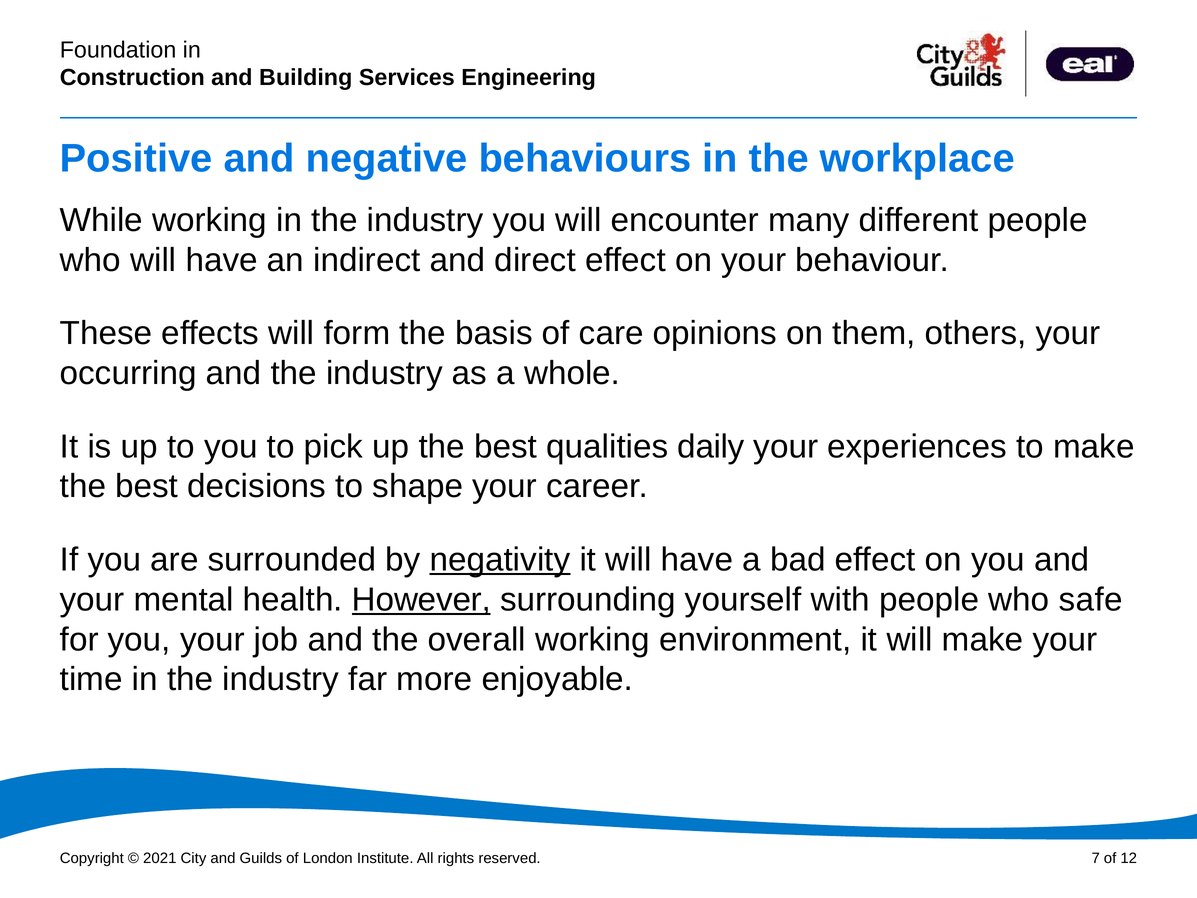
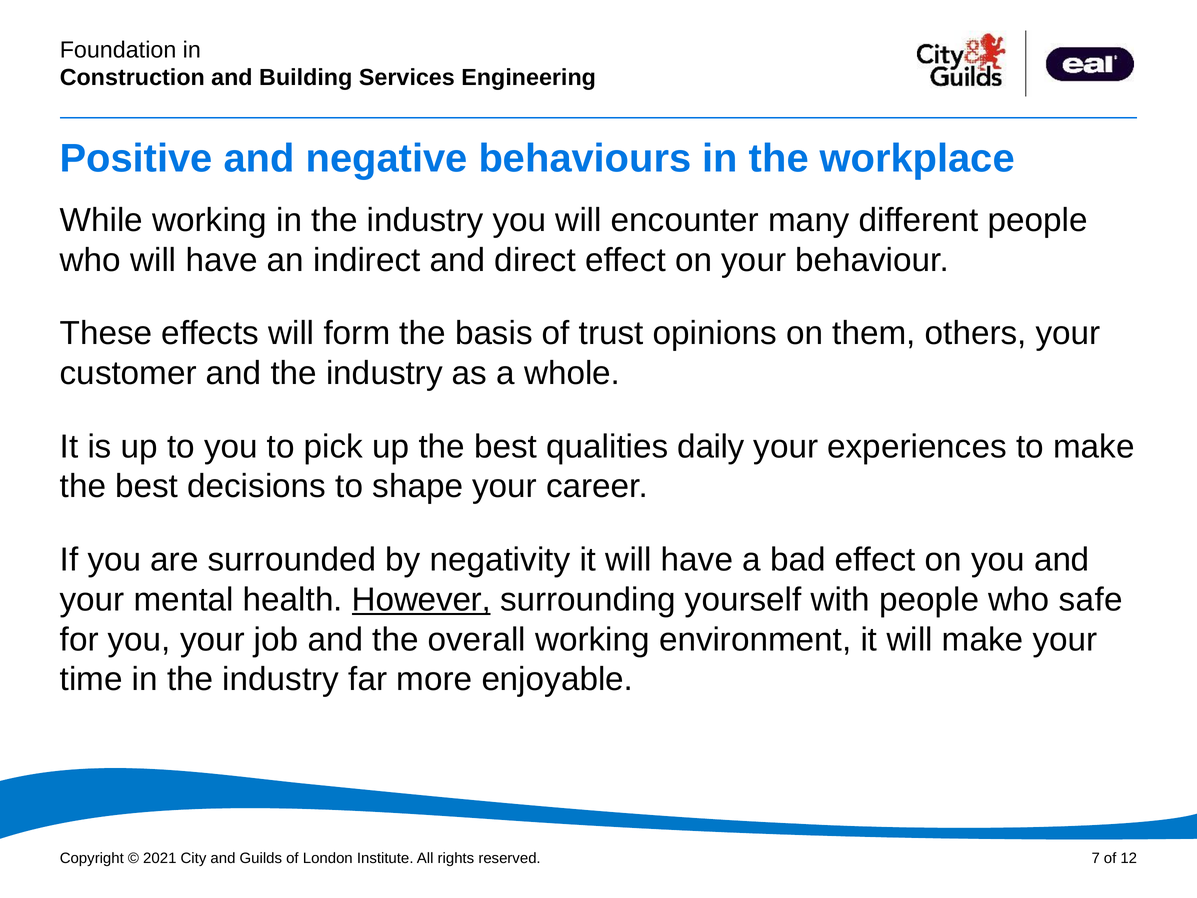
care: care -> trust
occurring: occurring -> customer
negativity underline: present -> none
